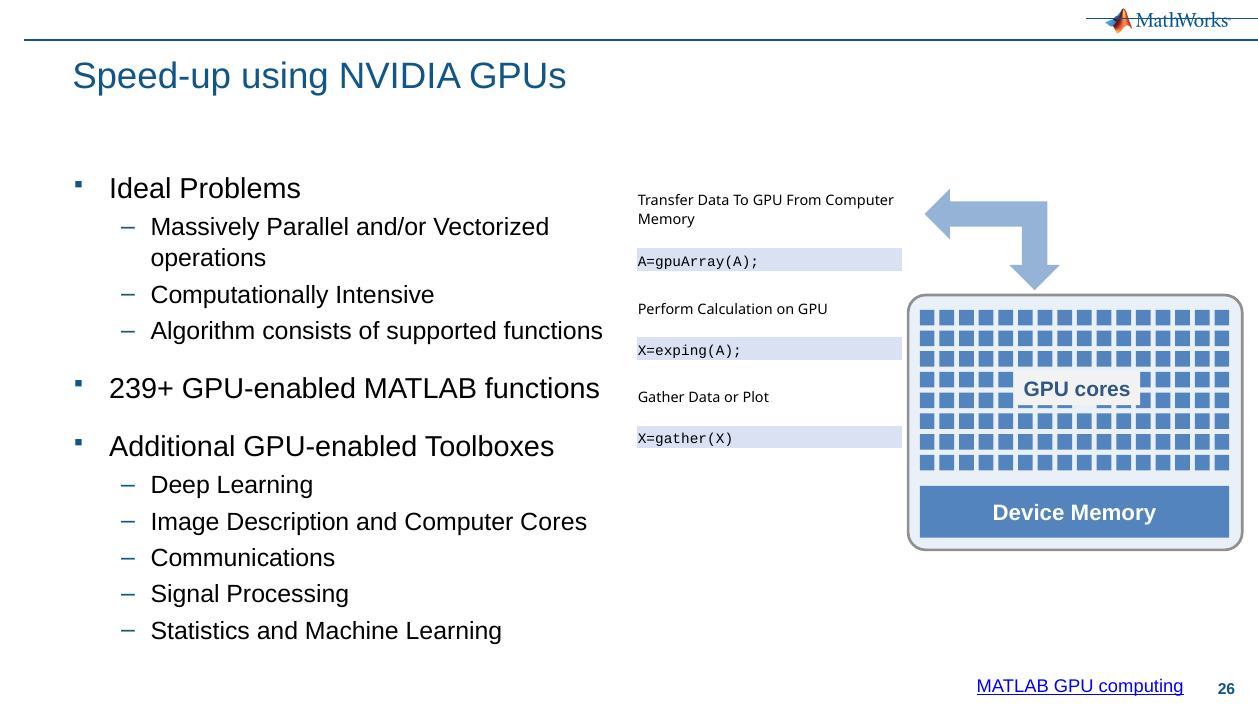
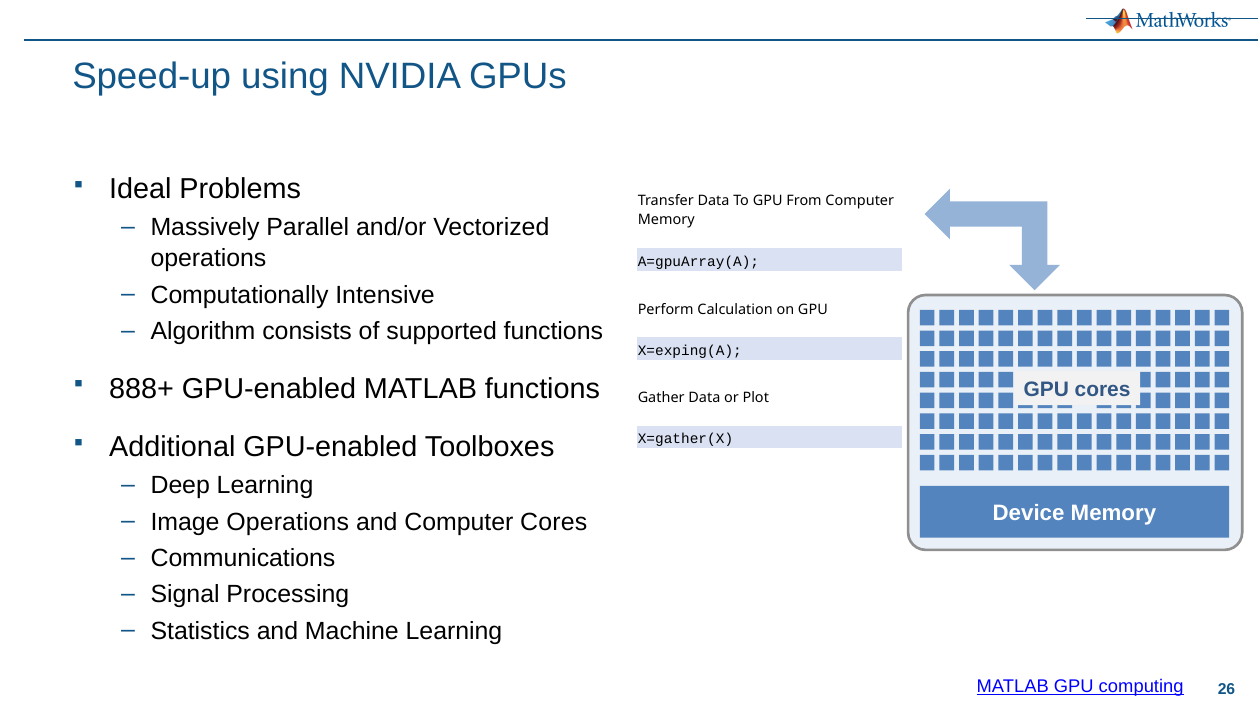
239+: 239+ -> 888+
Image Description: Description -> Operations
